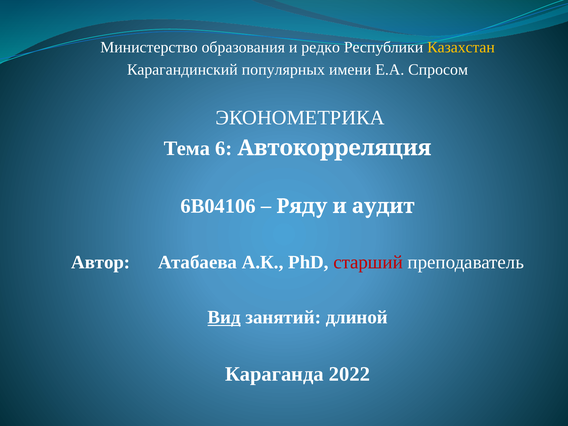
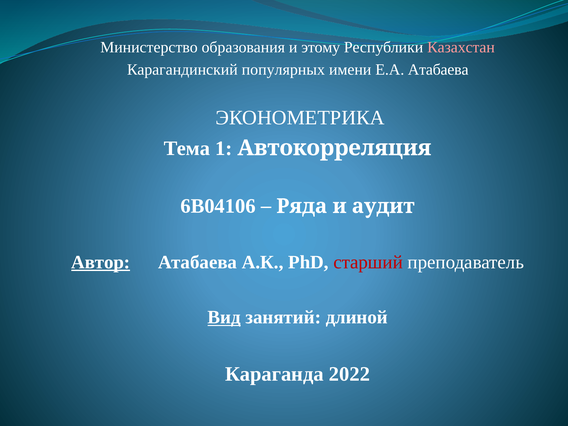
редко: редко -> этому
Казахстан colour: yellow -> pink
Е.А Спросом: Спросом -> Атабаева
6: 6 -> 1
Ряду: Ряду -> Ряда
Автор underline: none -> present
